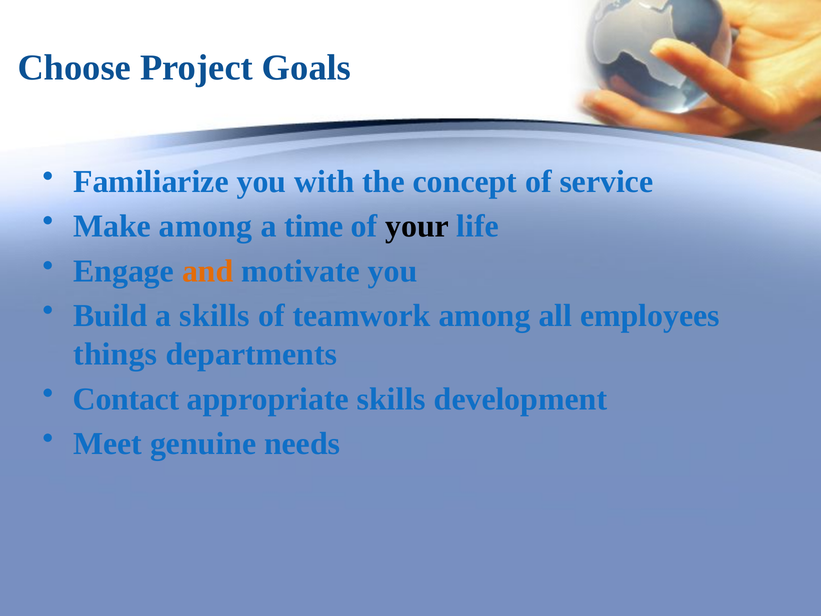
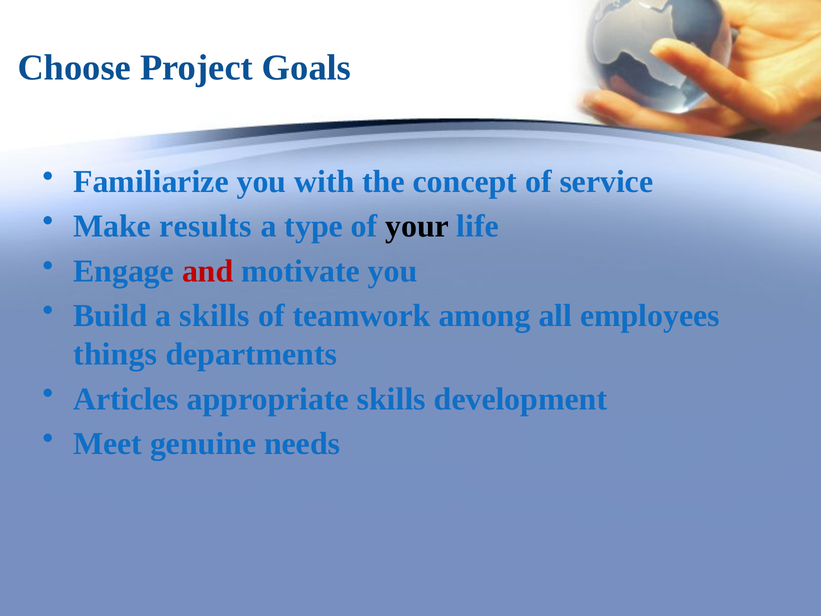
Make among: among -> results
time: time -> type
and colour: orange -> red
Contact: Contact -> Articles
